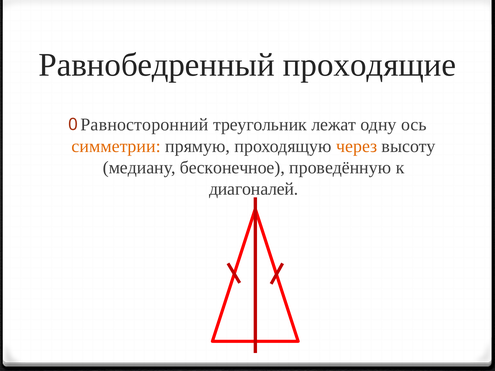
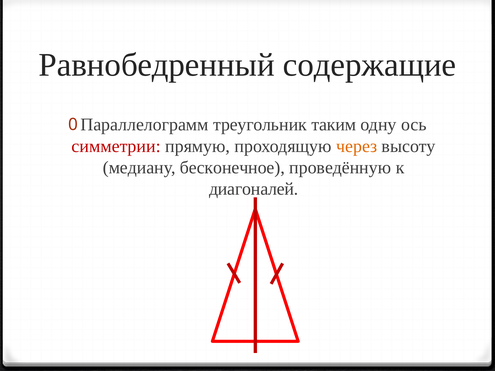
проходящие: проходящие -> содержащие
Равносторонний: Равносторонний -> Параллелограмм
лежат: лежат -> таким
симметрии colour: orange -> red
